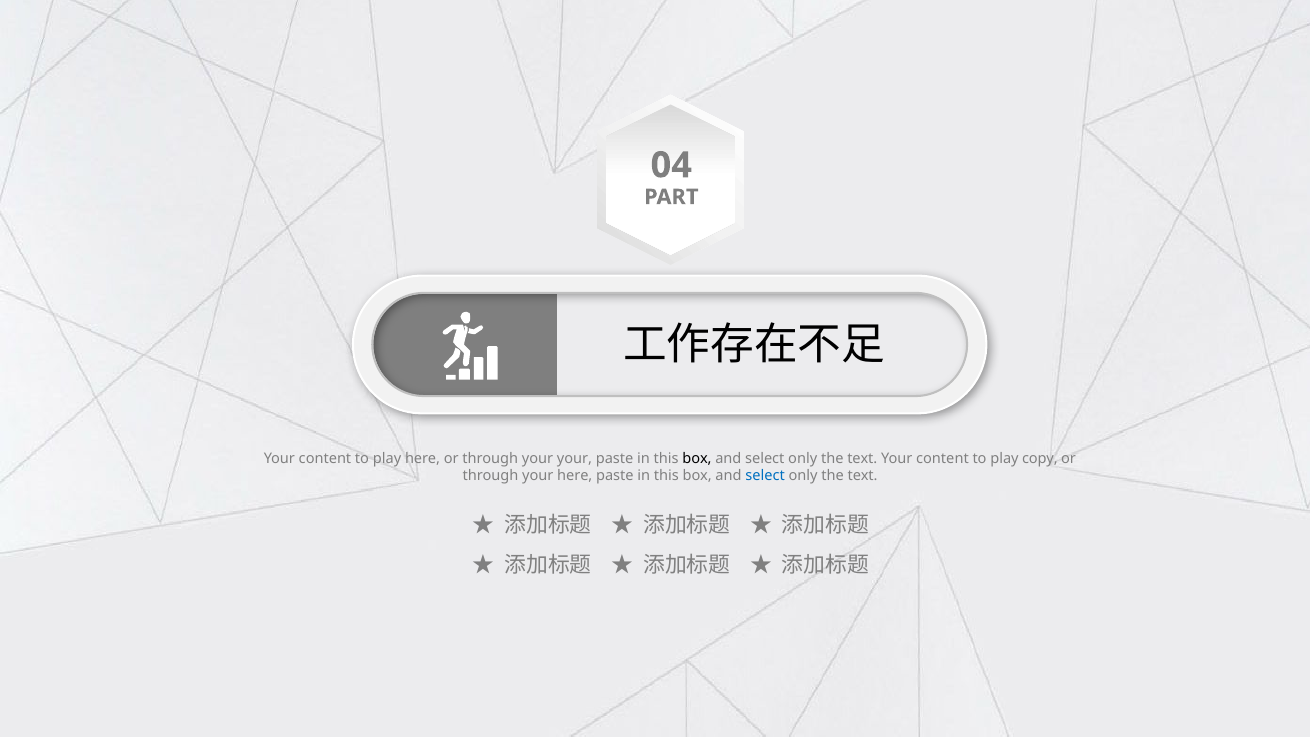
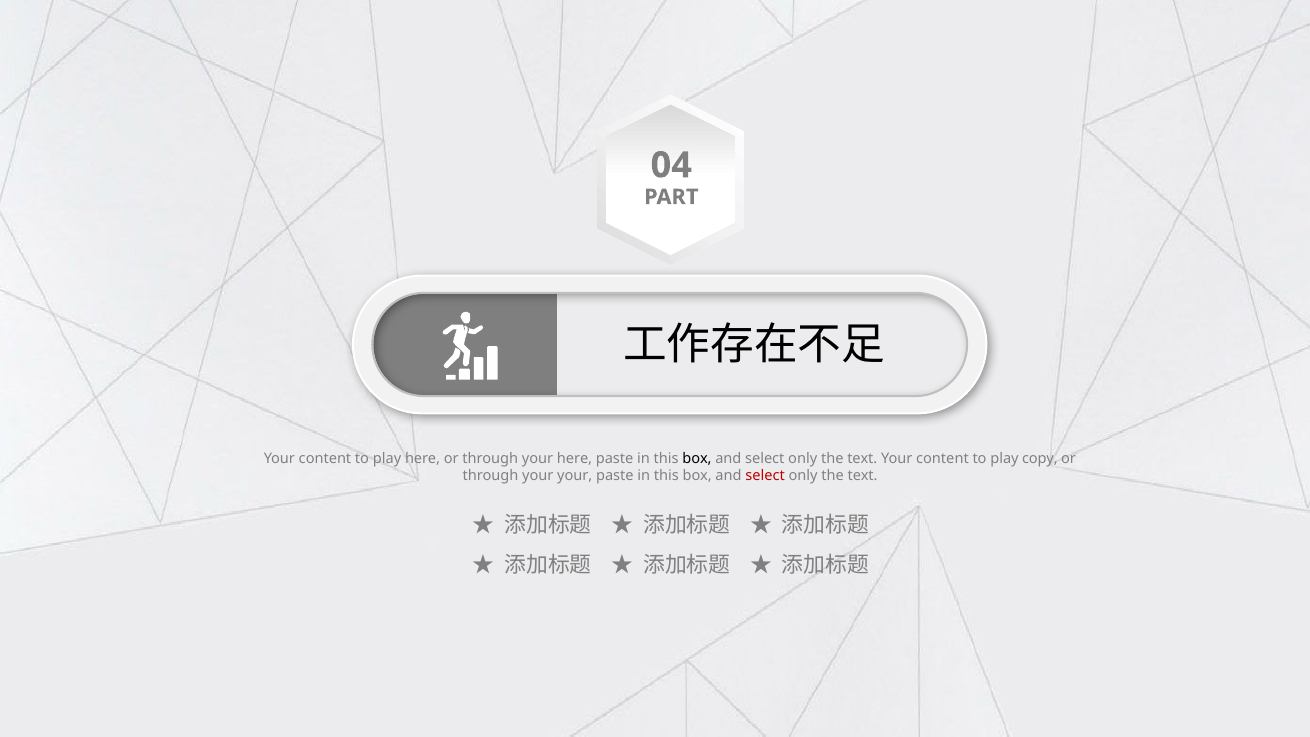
your your: your -> here
your here: here -> your
select at (765, 476) colour: blue -> red
